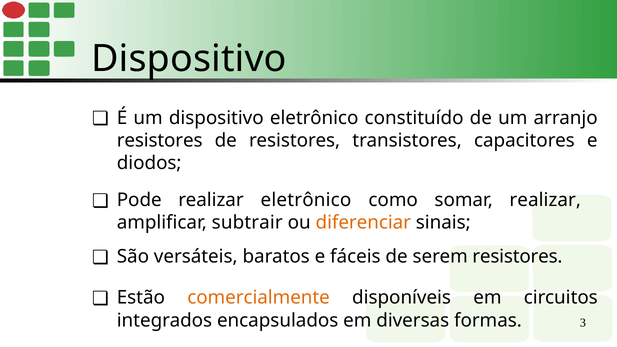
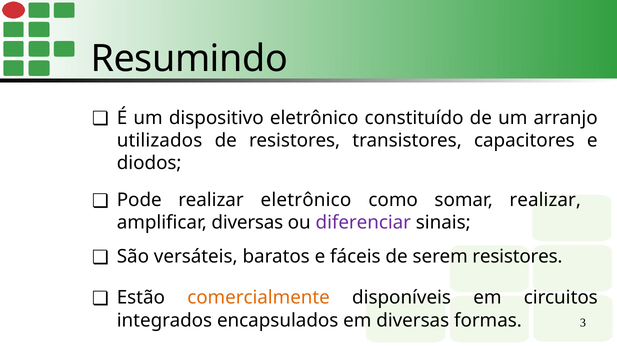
Dispositivo at (189, 59): Dispositivo -> Resumindo
resistores at (160, 140): resistores -> utilizados
amplificar subtrair: subtrair -> diversas
diferenciar colour: orange -> purple
